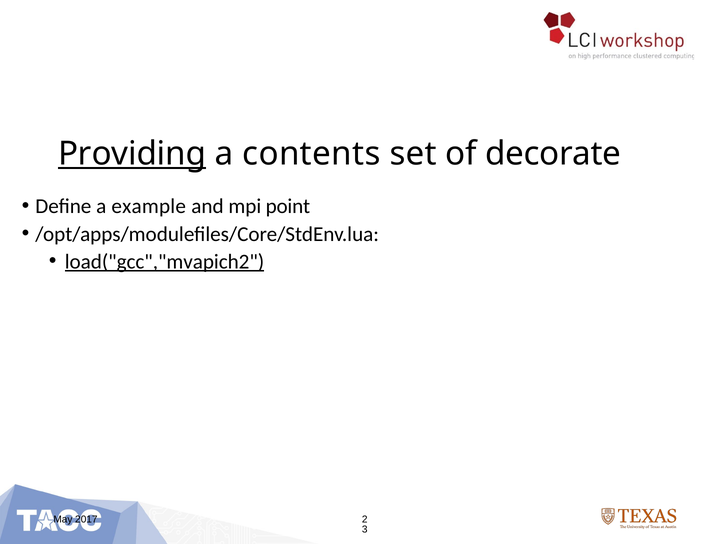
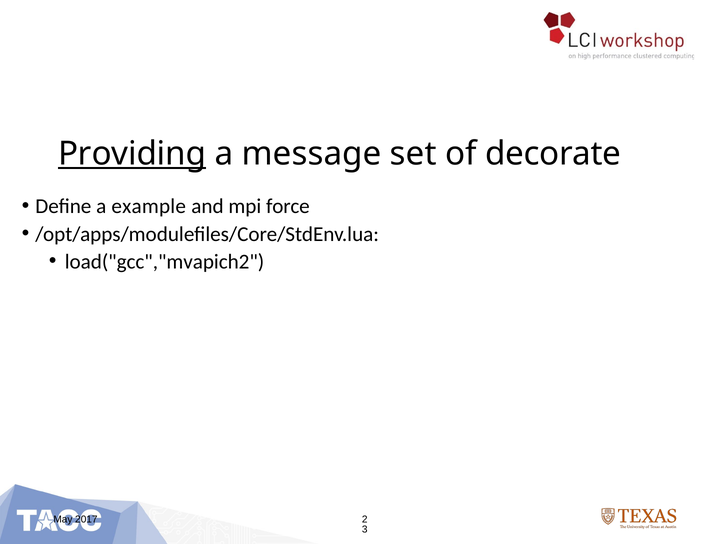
contents: contents -> message
point: point -> force
load("gcc","mvapich2 underline: present -> none
